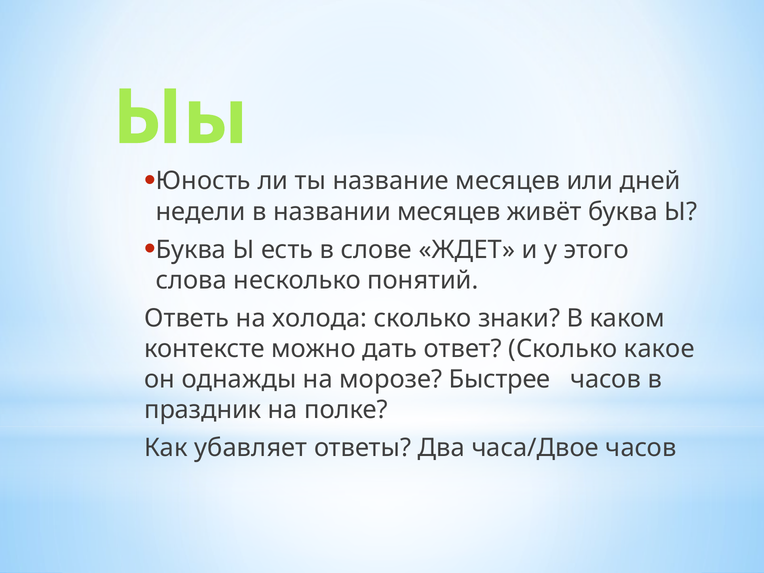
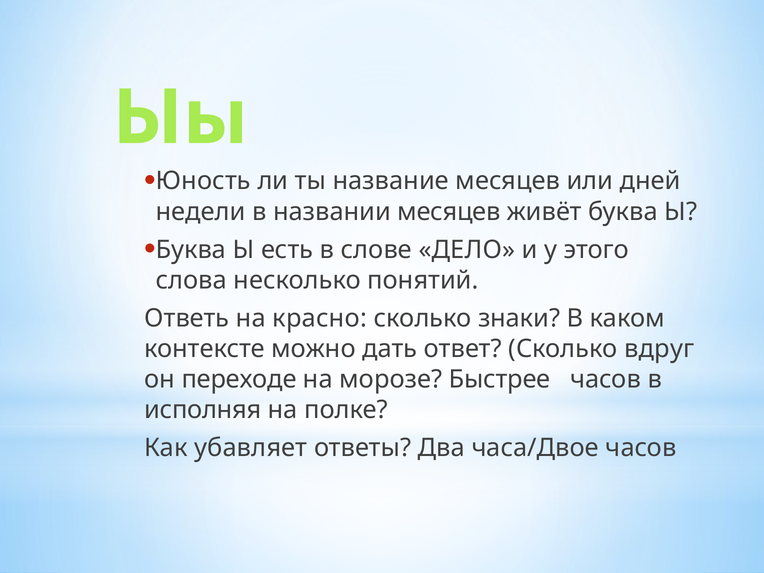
ЖДЕТ: ЖДЕТ -> ДЕЛО
холода: холода -> красно
какое: какое -> вдруг
однажды: однажды -> переходе
праздник: праздник -> исполняя
